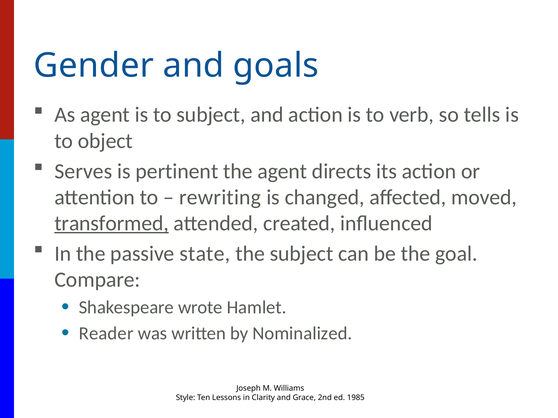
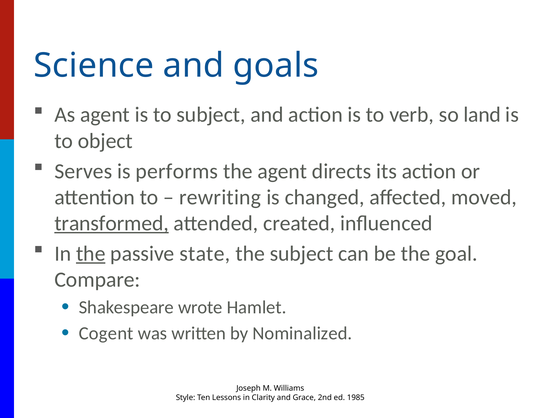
Gender: Gender -> Science
tells: tells -> land
pertinent: pertinent -> performs
the at (91, 254) underline: none -> present
Reader: Reader -> Cogent
